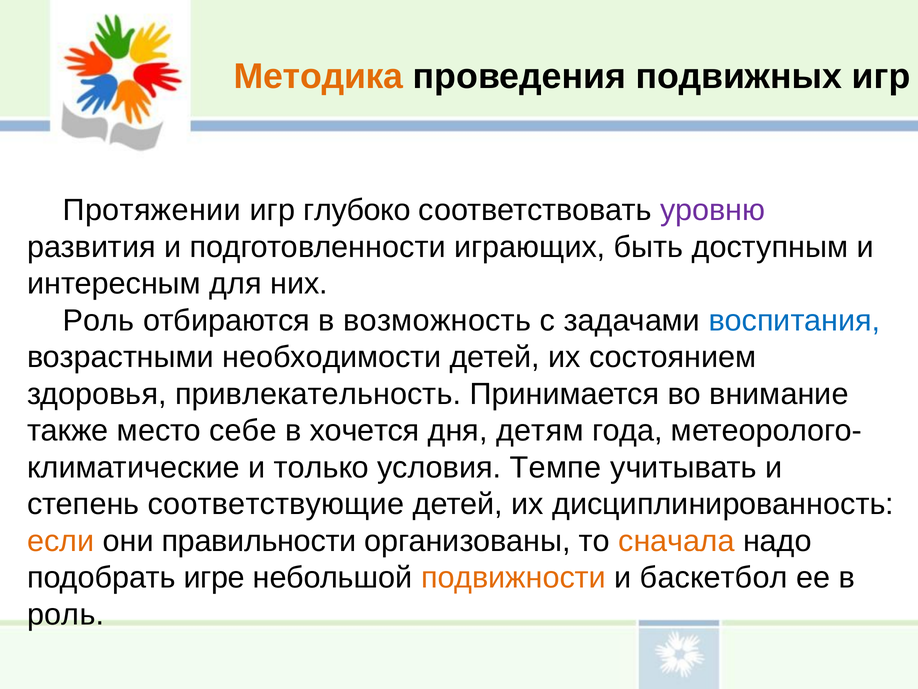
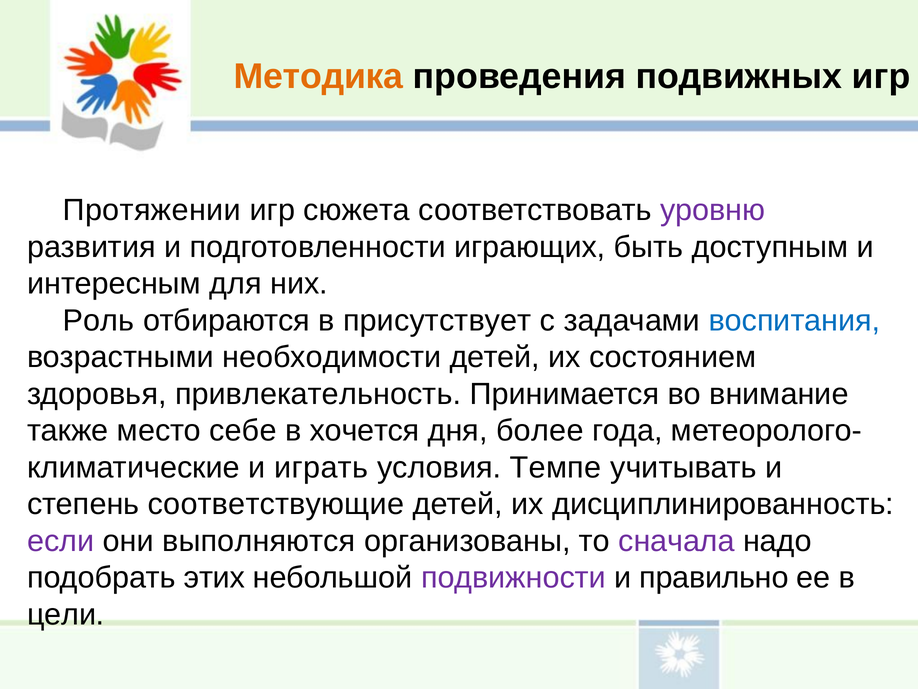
глубоко: глубоко -> сюжета
возможность: возможность -> присутствует
детям: детям -> более
только: только -> играть
если colour: orange -> purple
правильности: правильности -> выполняются
сначала colour: orange -> purple
игре: игре -> этих
подвижности colour: orange -> purple
баскетбол: баскетбол -> правильно
роль at (66, 614): роль -> цели
